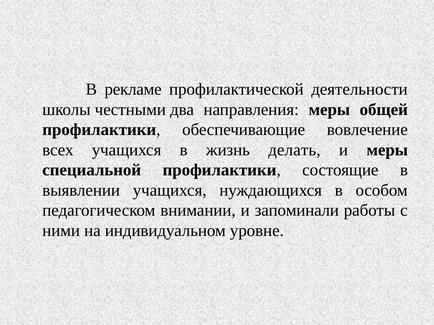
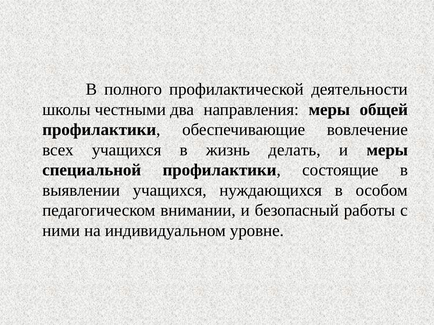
рекламе: рекламе -> полного
запоминали: запоминали -> безопасный
